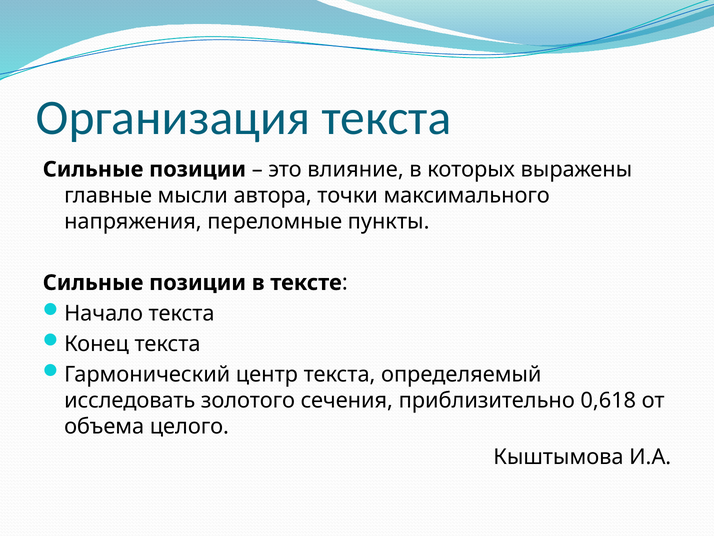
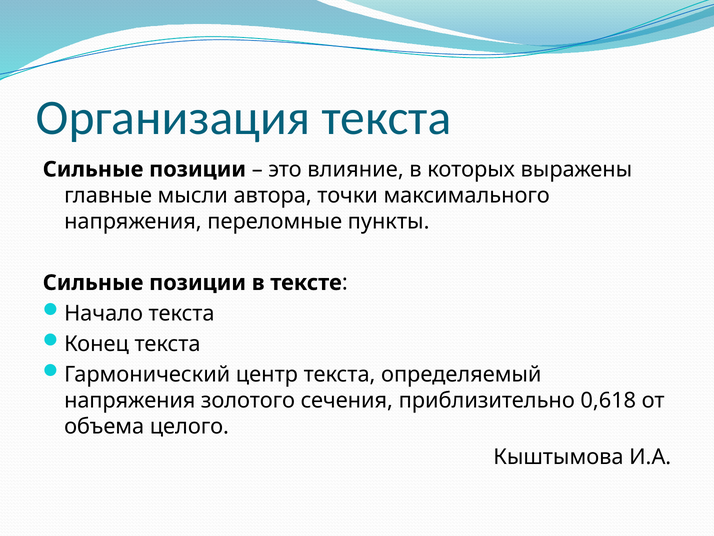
исследовать at (130, 400): исследовать -> напряжения
